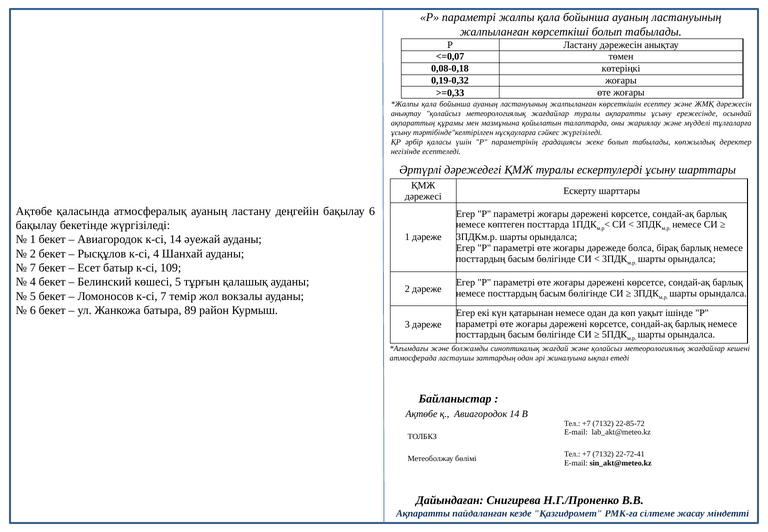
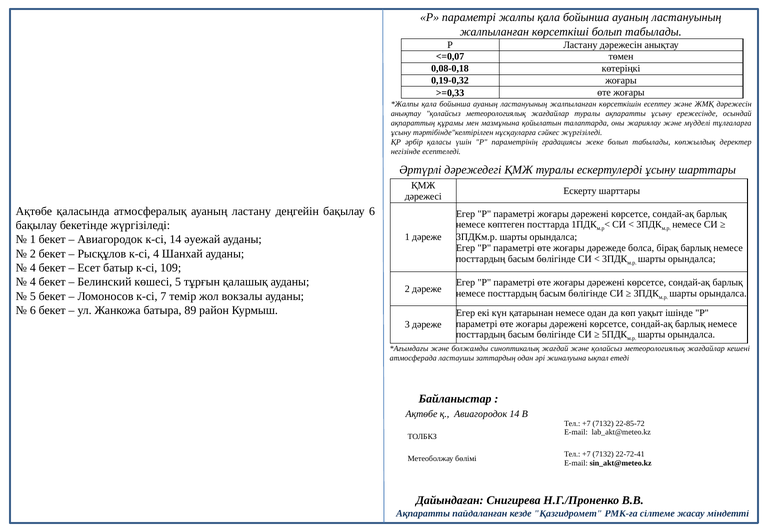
7 at (33, 268): 7 -> 4
